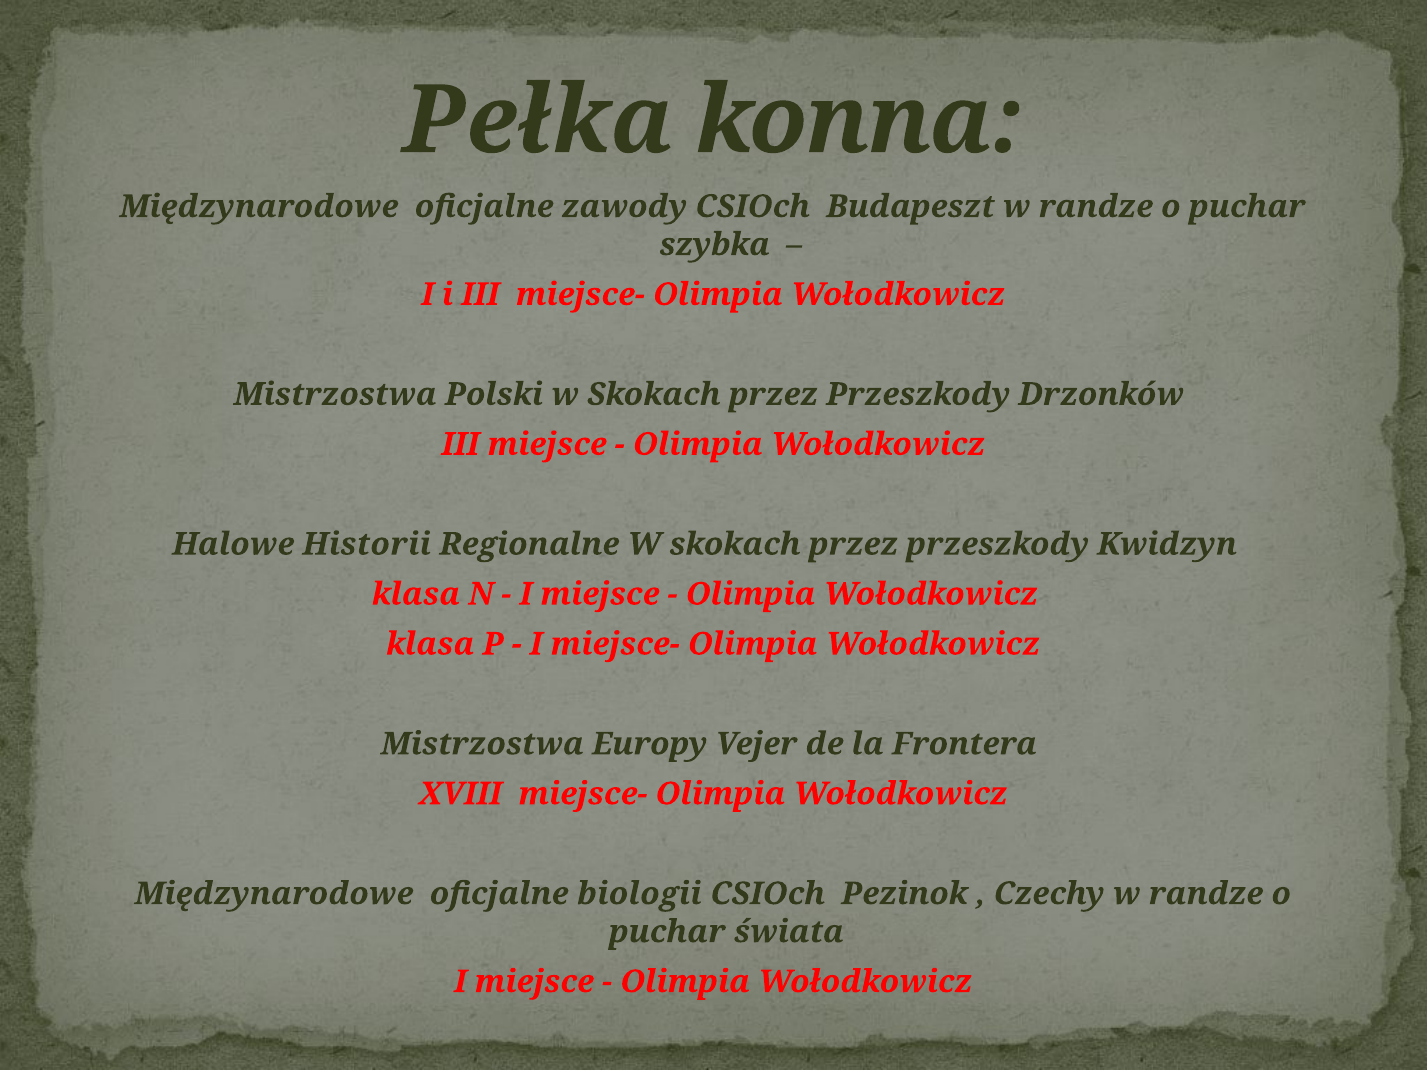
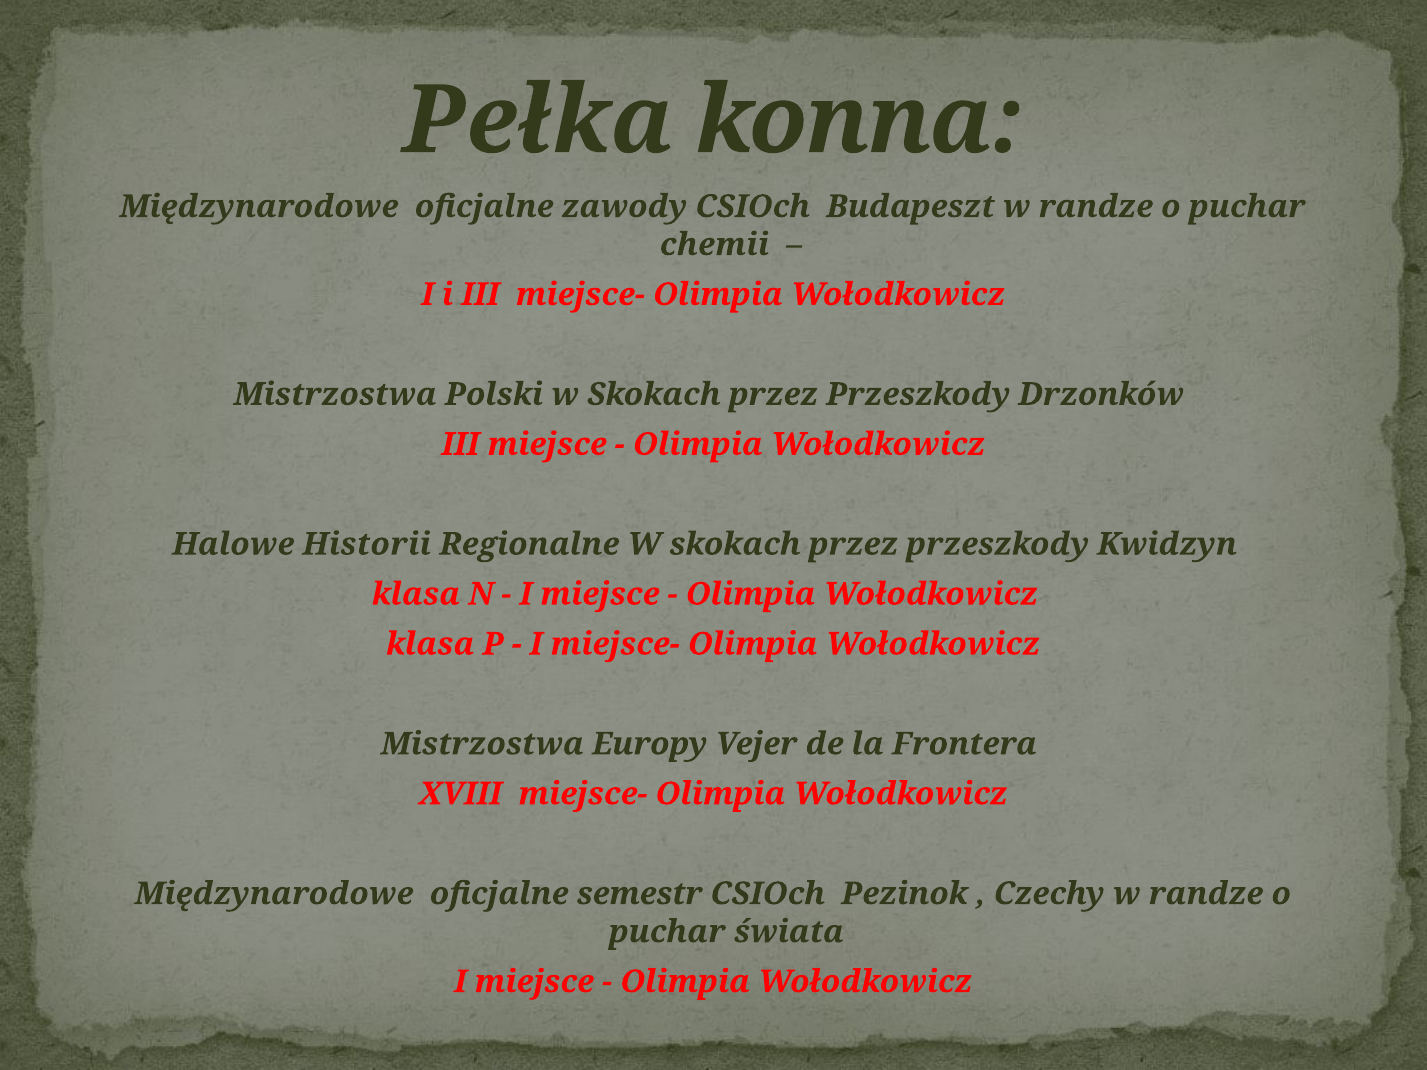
szybka: szybka -> chemii
biologii: biologii -> semestr
